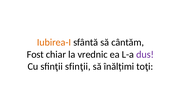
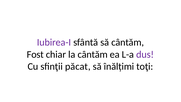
Iubirea-I colour: orange -> purple
la vrednic: vrednic -> cântăm
sfinţii sfinţii: sfinţii -> păcat
